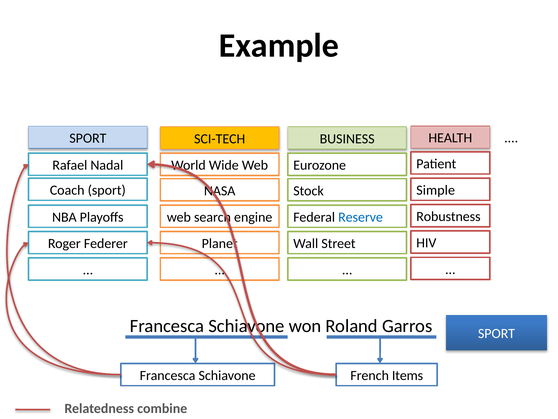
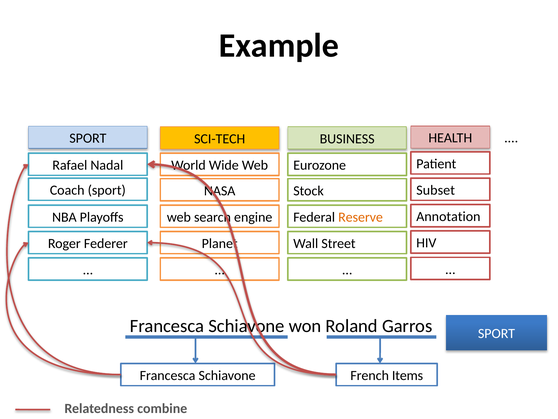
Simple: Simple -> Subset
Robustness: Robustness -> Annotation
Reserve colour: blue -> orange
